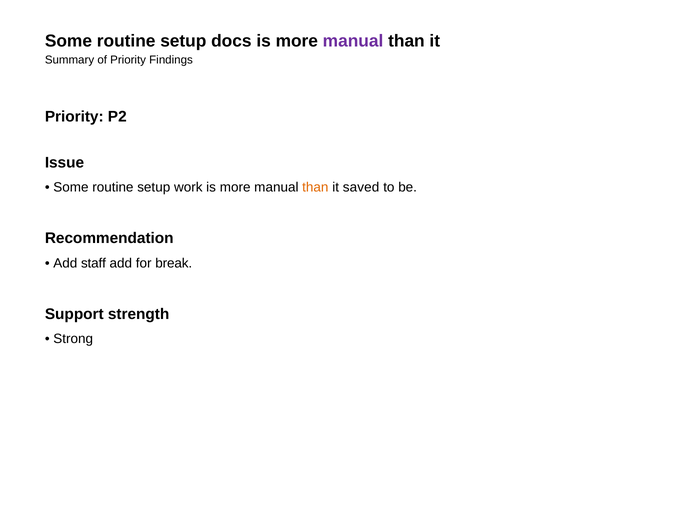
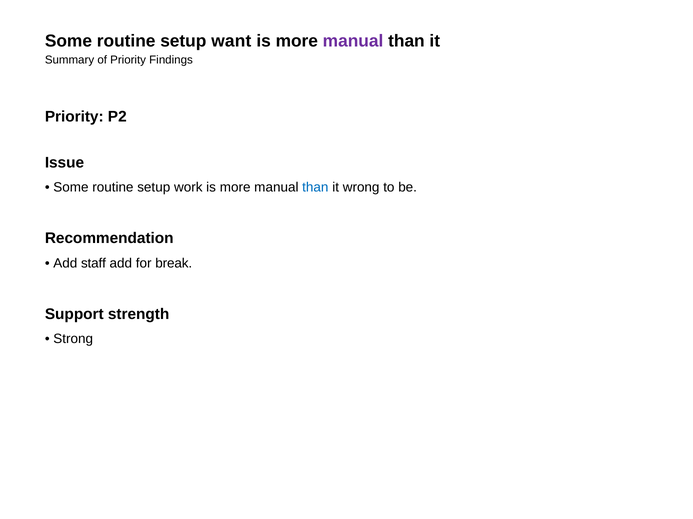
docs: docs -> want
than at (315, 188) colour: orange -> blue
saved: saved -> wrong
